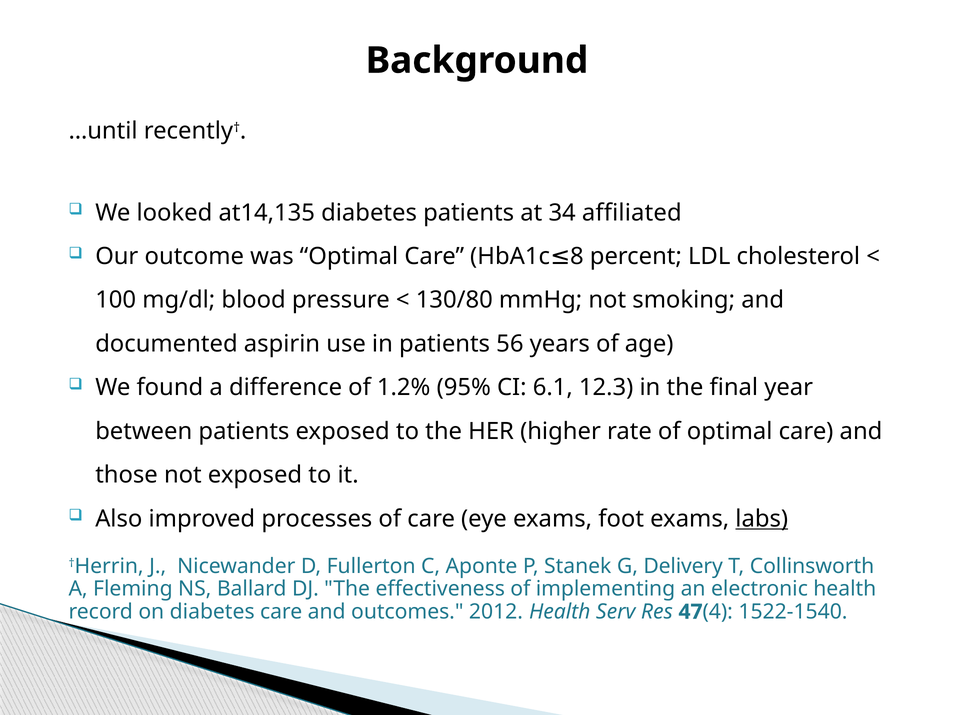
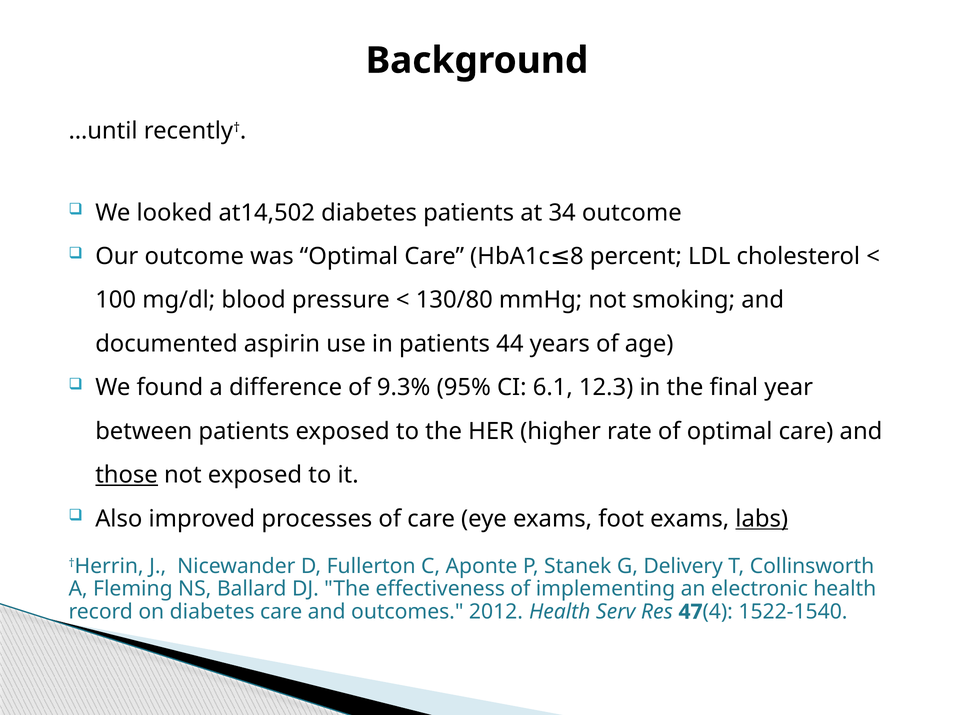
at14,135: at14,135 -> at14,502
34 affiliated: affiliated -> outcome
56: 56 -> 44
1.2%: 1.2% -> 9.3%
those underline: none -> present
